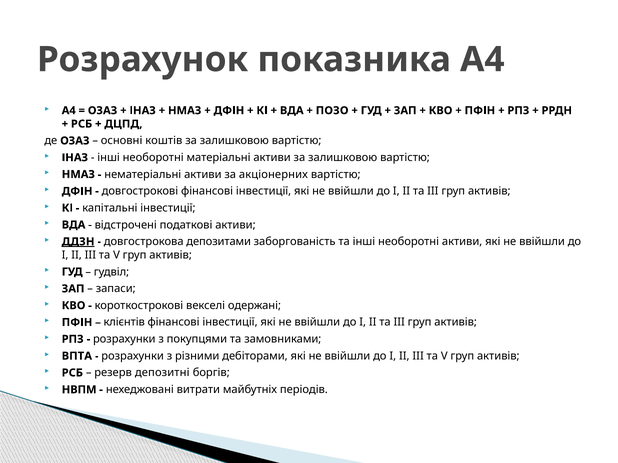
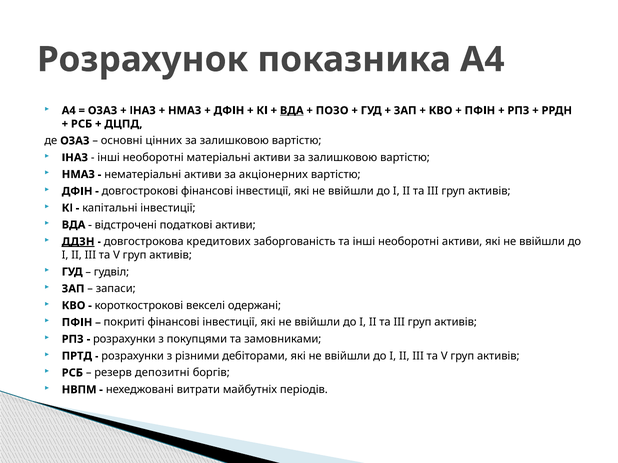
ВДА at (292, 111) underline: none -> present
коштів: коштів -> цінних
депозитами: депозитами -> кредитових
клієнтів: клієнтів -> покриті
ВПТА: ВПТА -> ПРТД
